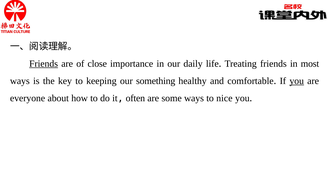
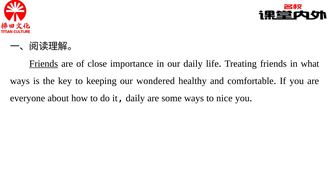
most: most -> what
something: something -> wondered
you at (297, 81) underline: present -> none
it often: often -> daily
